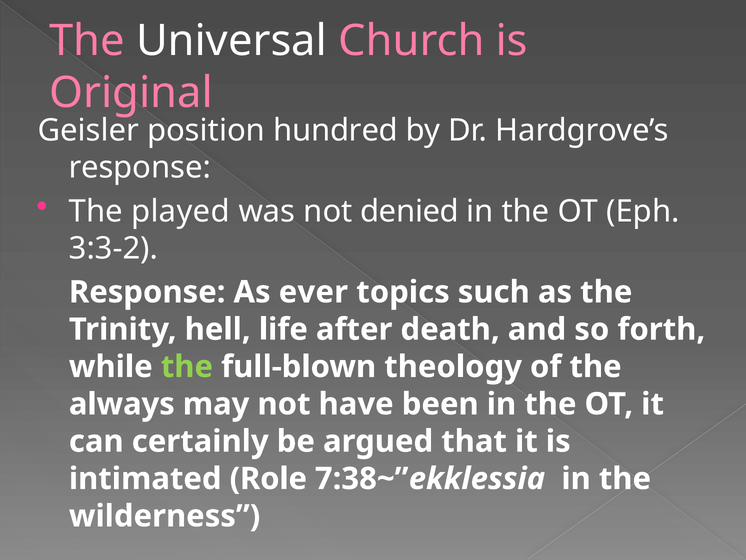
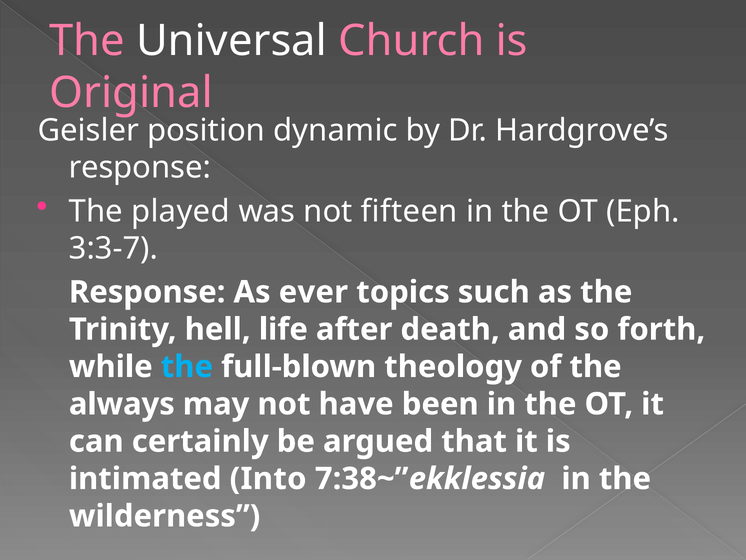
hundred: hundred -> dynamic
denied: denied -> fifteen
3:3-2: 3:3-2 -> 3:3-7
the at (187, 366) colour: light green -> light blue
Role: Role -> Into
